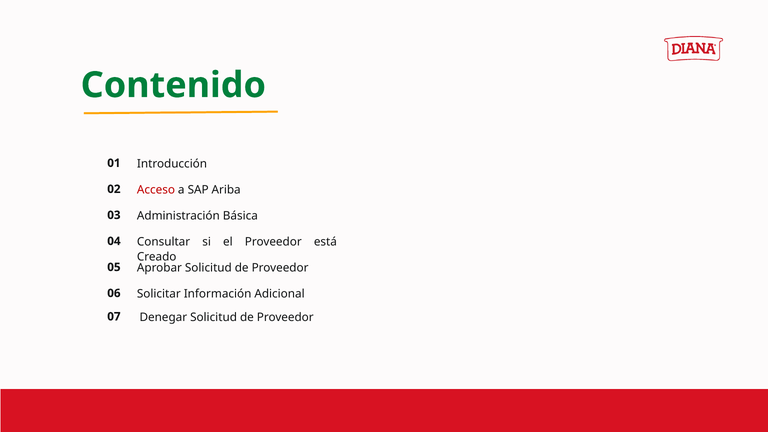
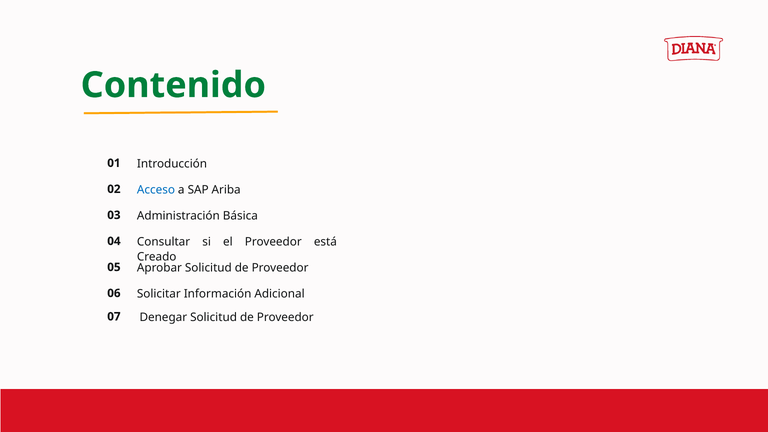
Acceso colour: red -> blue
